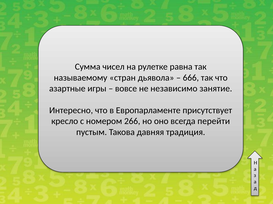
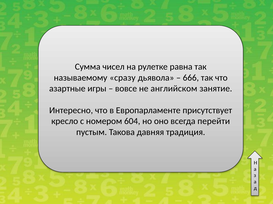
стран: стран -> сразу
независимо: независимо -> английском
266: 266 -> 604
